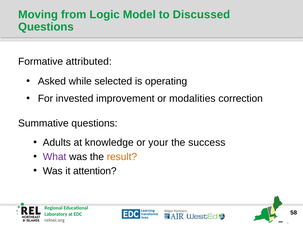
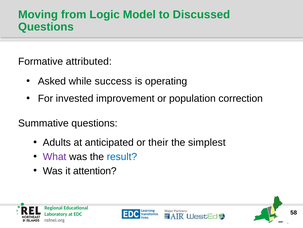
selected: selected -> success
modalities: modalities -> population
knowledge: knowledge -> anticipated
your: your -> their
success: success -> simplest
result colour: orange -> blue
